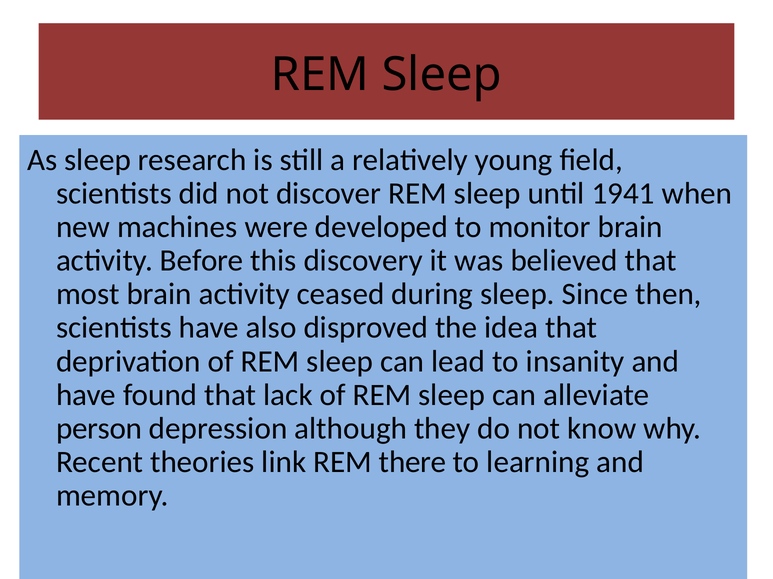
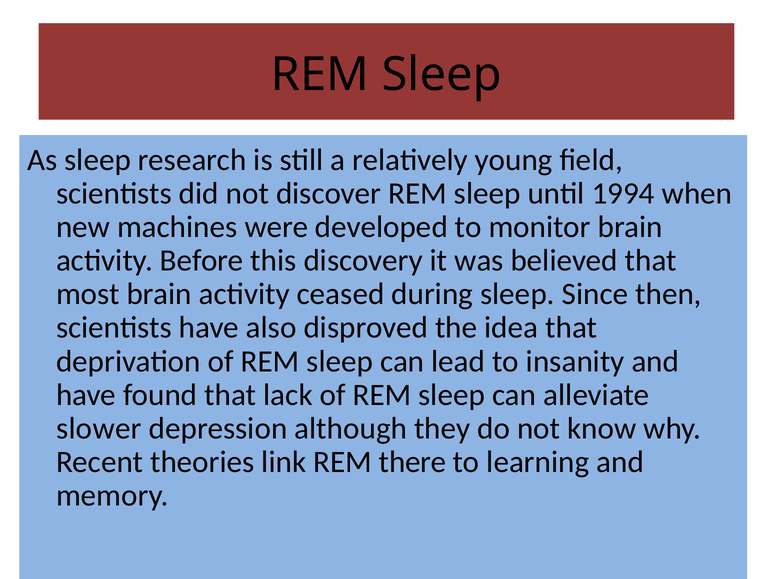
1941: 1941 -> 1994
person: person -> slower
